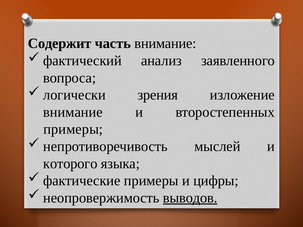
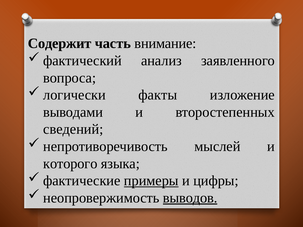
зрения: зрения -> факты
внимание at (73, 112): внимание -> выводами
примеры at (73, 129): примеры -> сведений
примеры at (151, 181) underline: none -> present
